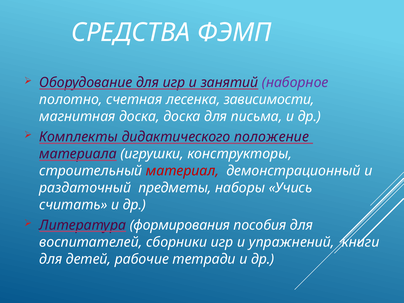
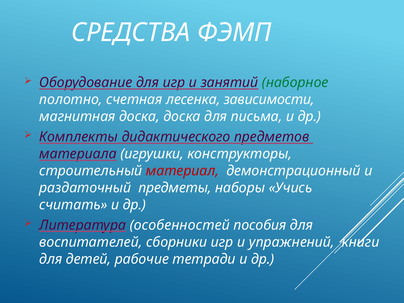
наборное colour: purple -> green
положение: положение -> предметов
формирования: формирования -> особенностей
